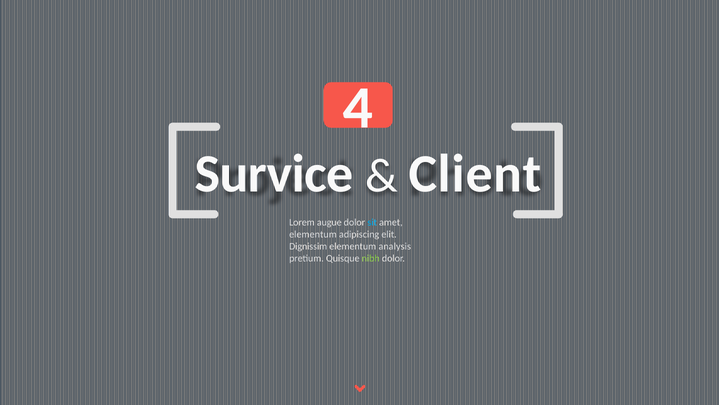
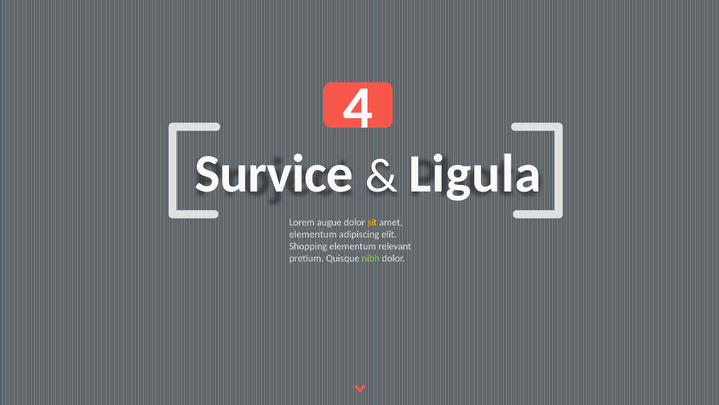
Client: Client -> Ligula
sit colour: light blue -> yellow
Dignissim: Dignissim -> Shopping
analysis: analysis -> relevant
